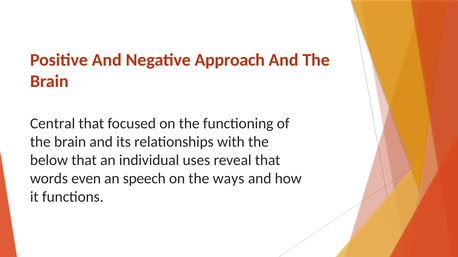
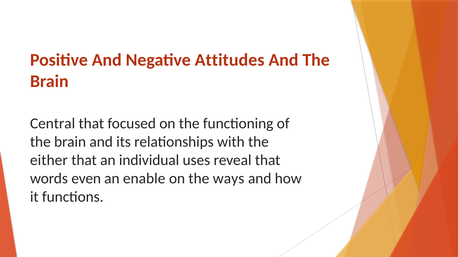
Approach: Approach -> Attitudes
below: below -> either
speech: speech -> enable
